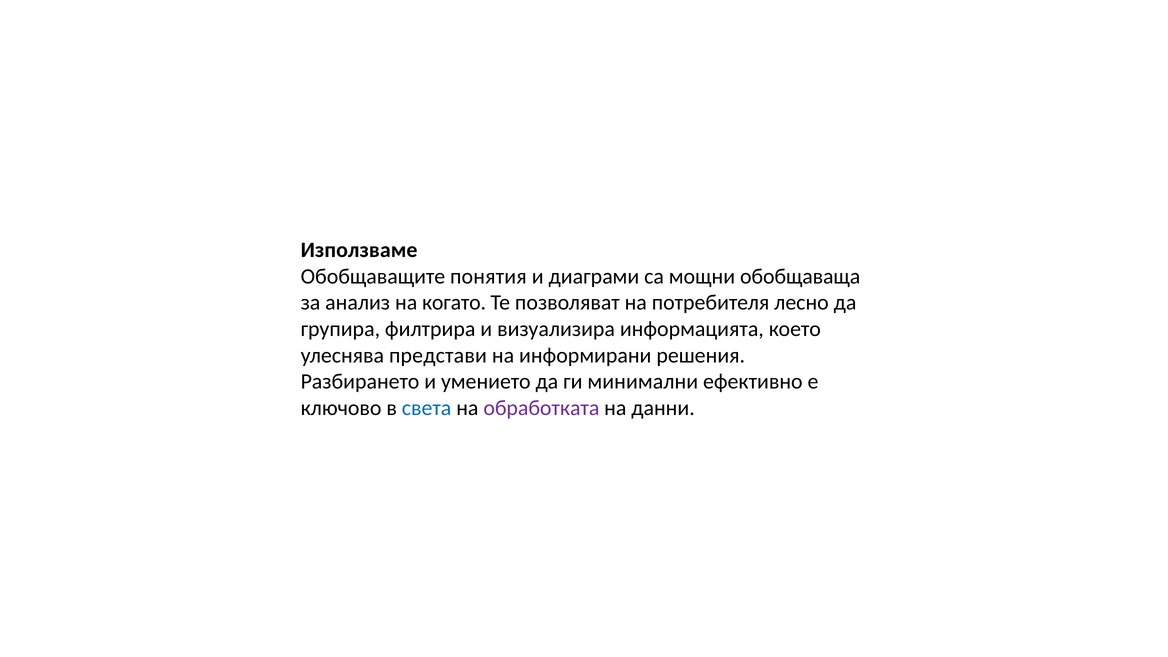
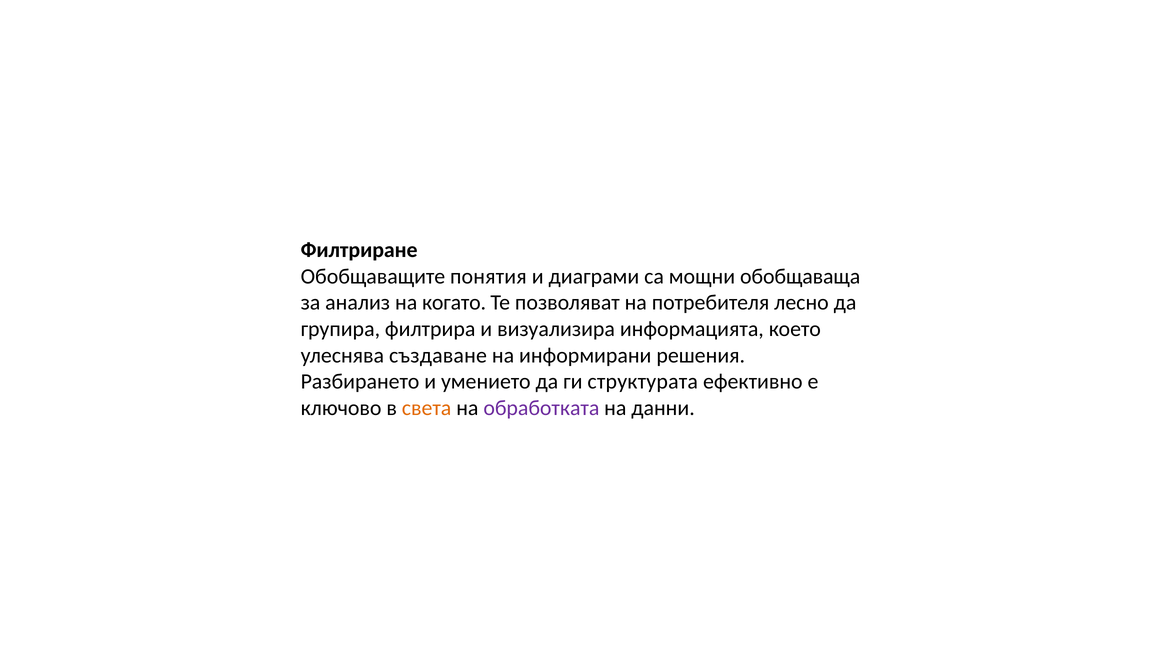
Използваме: Използваме -> Филтриране
представи: представи -> създаване
минимални: минимални -> структурата
света colour: blue -> orange
